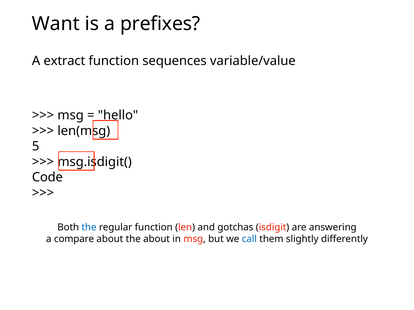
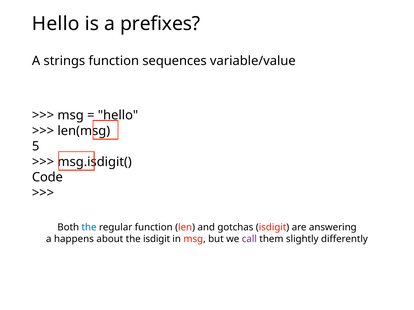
Want at (56, 24): Want -> Hello
extract: extract -> strings
compare: compare -> happens
the about: about -> isdigit
call colour: blue -> purple
